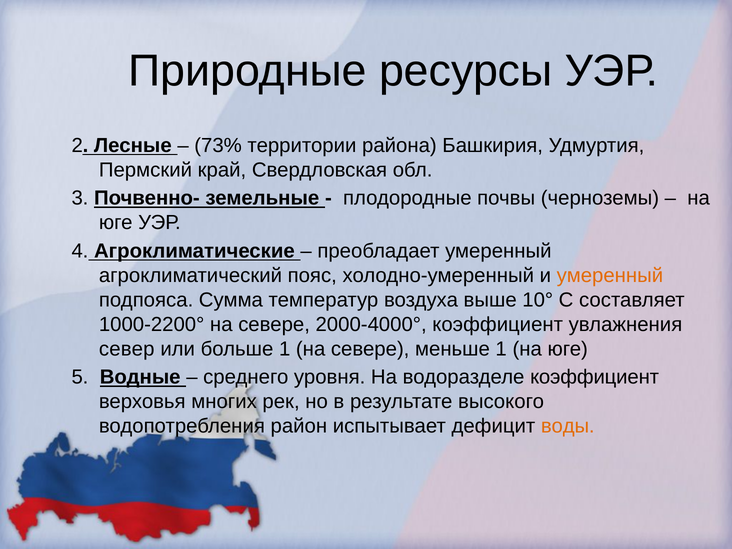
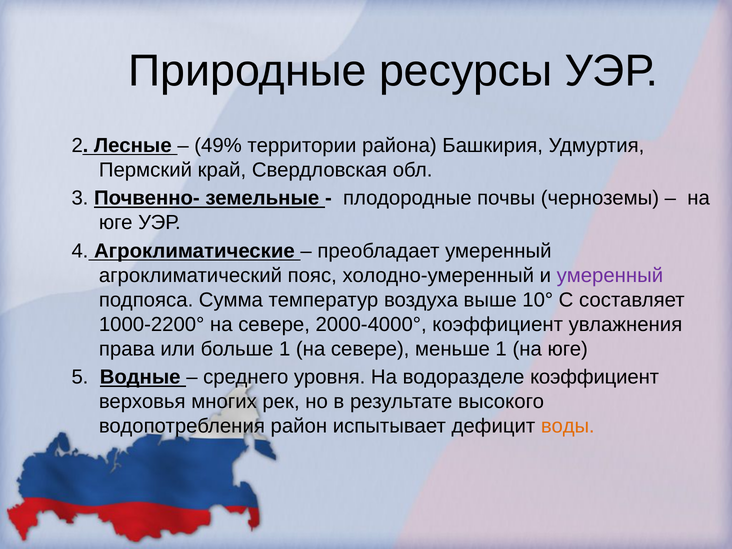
73%: 73% -> 49%
умеренный at (610, 276) colour: orange -> purple
север: север -> права
